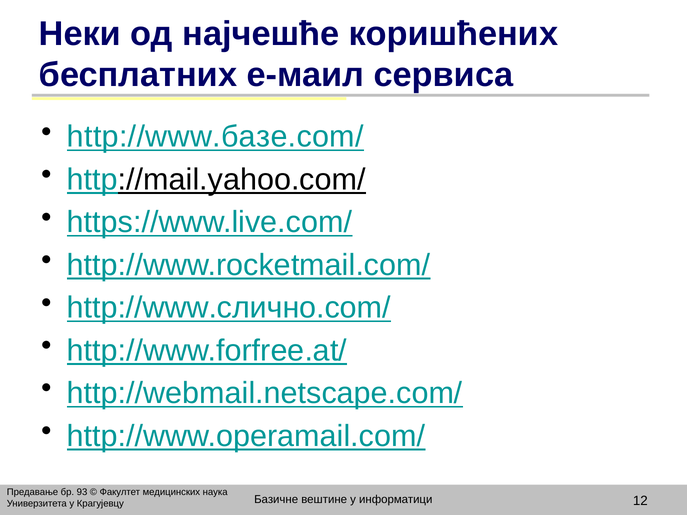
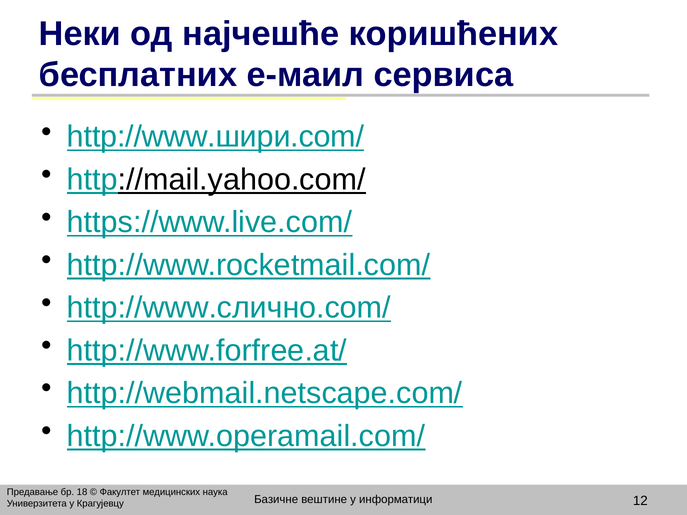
http://www.базе.com/: http://www.базе.com/ -> http://www.шири.com/
93: 93 -> 18
